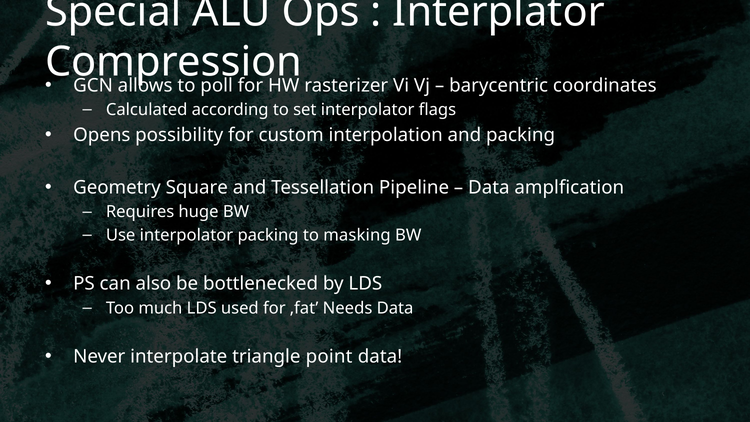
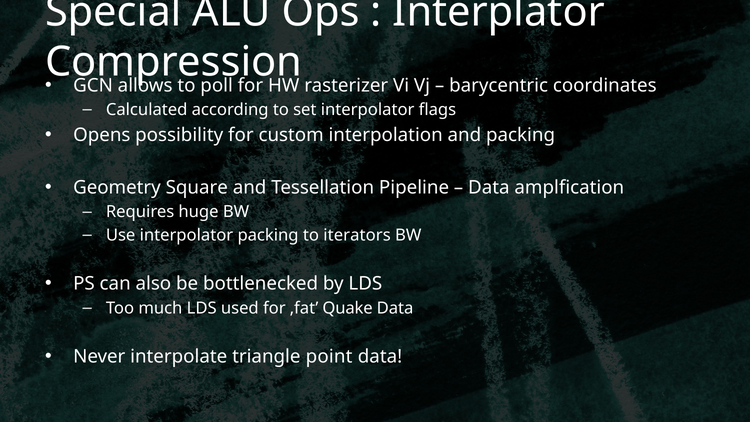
masking: masking -> iterators
Needs: Needs -> Quake
